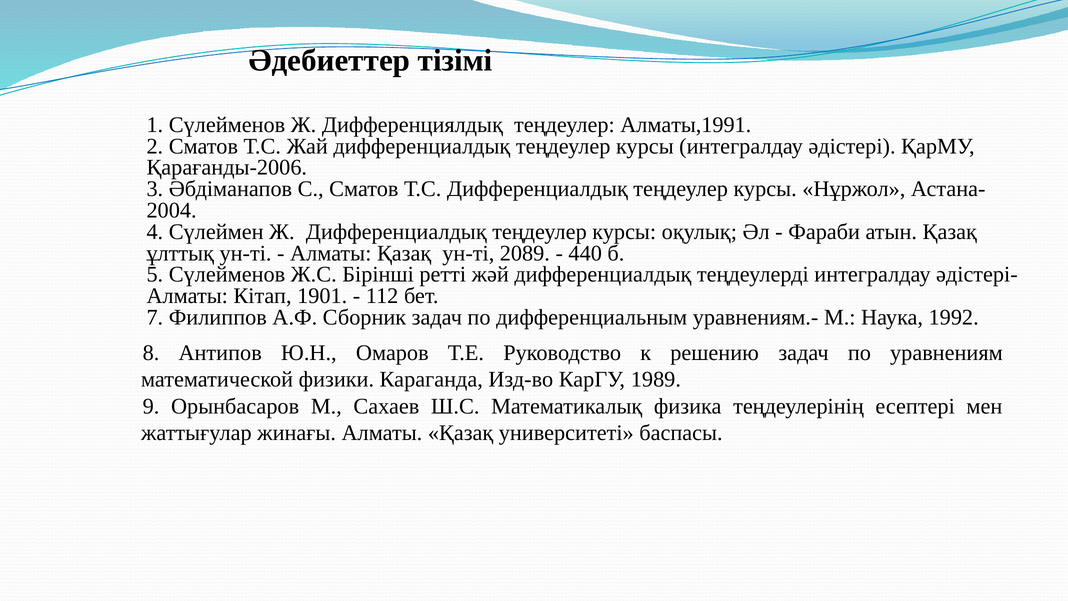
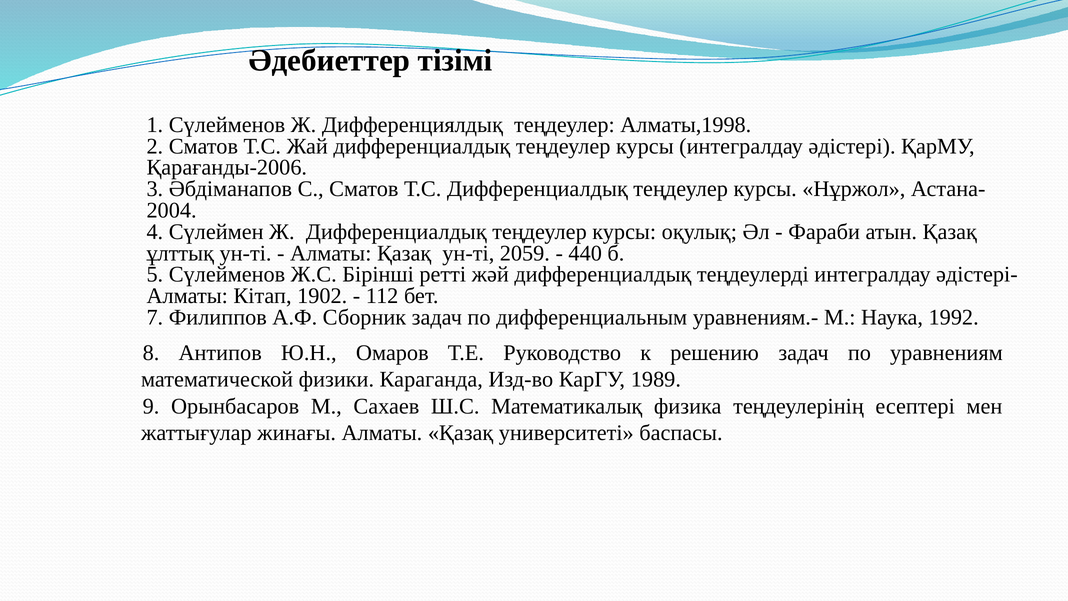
Алматы,1991: Алматы,1991 -> Алматы,1998
2089: 2089 -> 2059
1901: 1901 -> 1902
